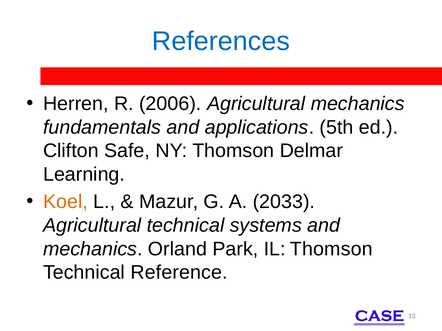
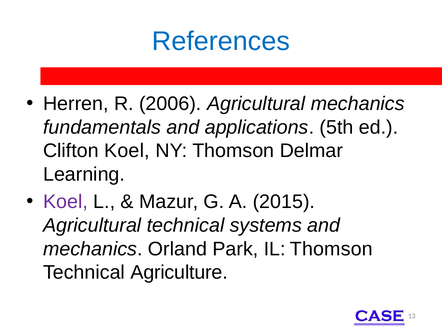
Clifton Safe: Safe -> Koel
Koel at (65, 202) colour: orange -> purple
2033: 2033 -> 2015
Reference: Reference -> Agriculture
